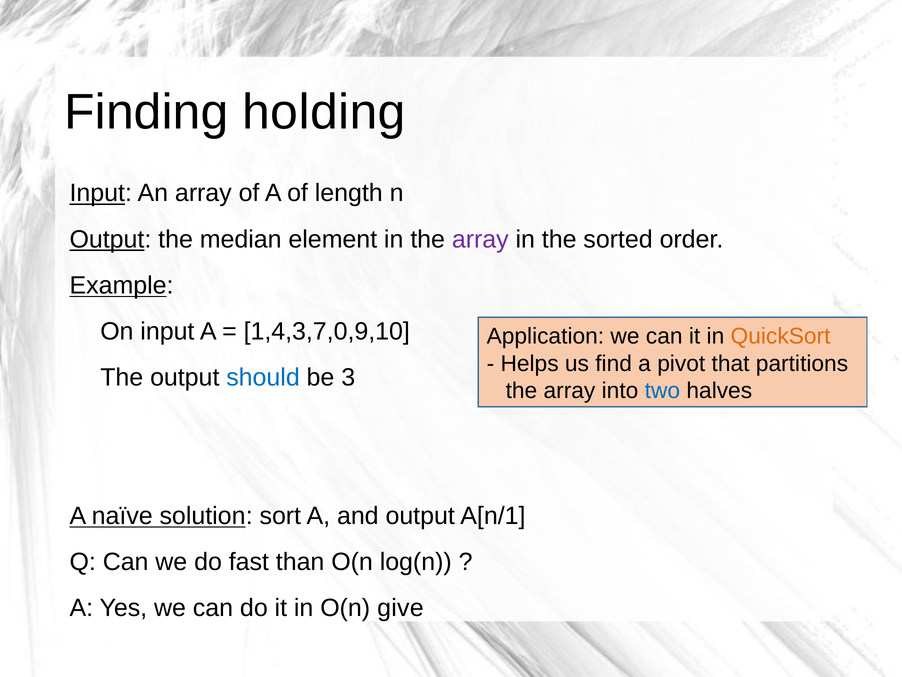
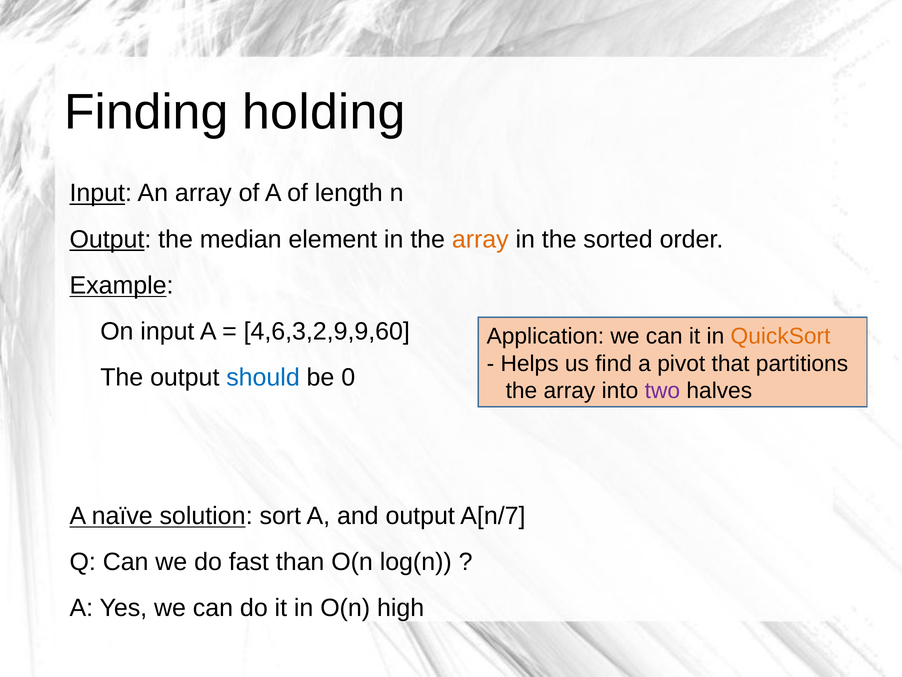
array at (480, 239) colour: purple -> orange
1,4,3,7,0,9,10: 1,4,3,7,0,9,10 -> 4,6,3,2,9,9,60
3: 3 -> 0
two colour: blue -> purple
A[n/1: A[n/1 -> A[n/7
give: give -> high
